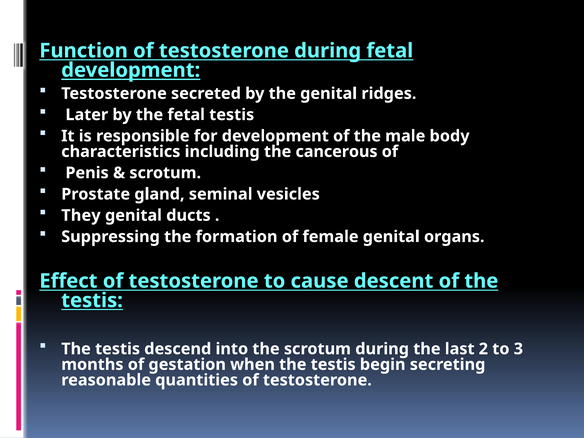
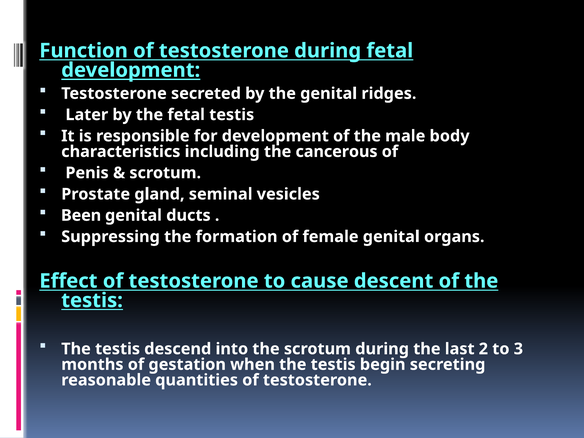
They: They -> Been
